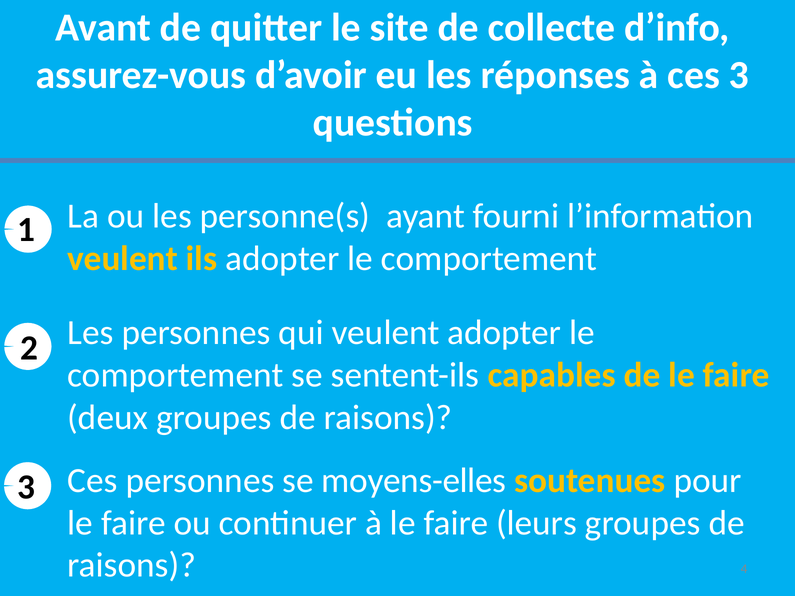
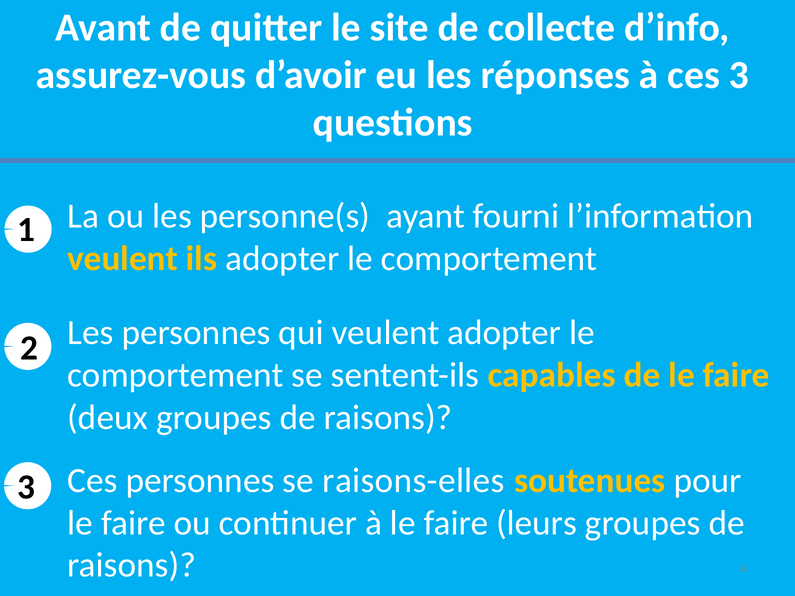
moyens-elles: moyens-elles -> raisons-elles
